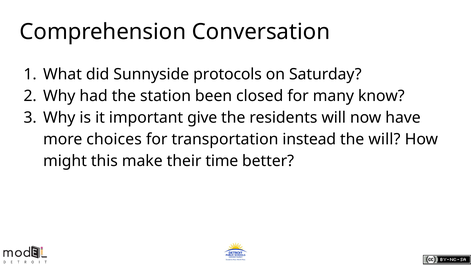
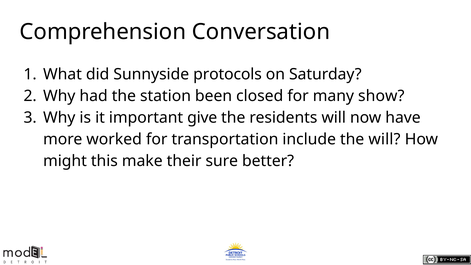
know: know -> show
choices: choices -> worked
instead: instead -> include
time: time -> sure
